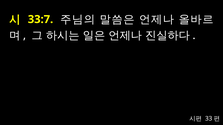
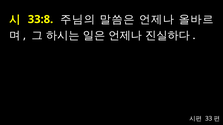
33:7: 33:7 -> 33:8
